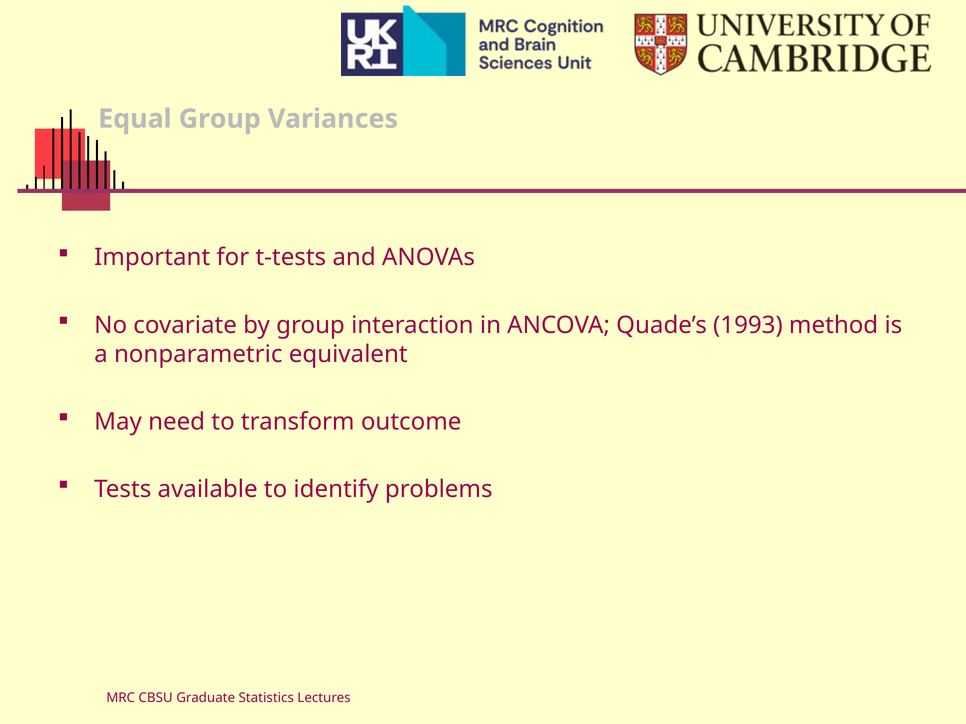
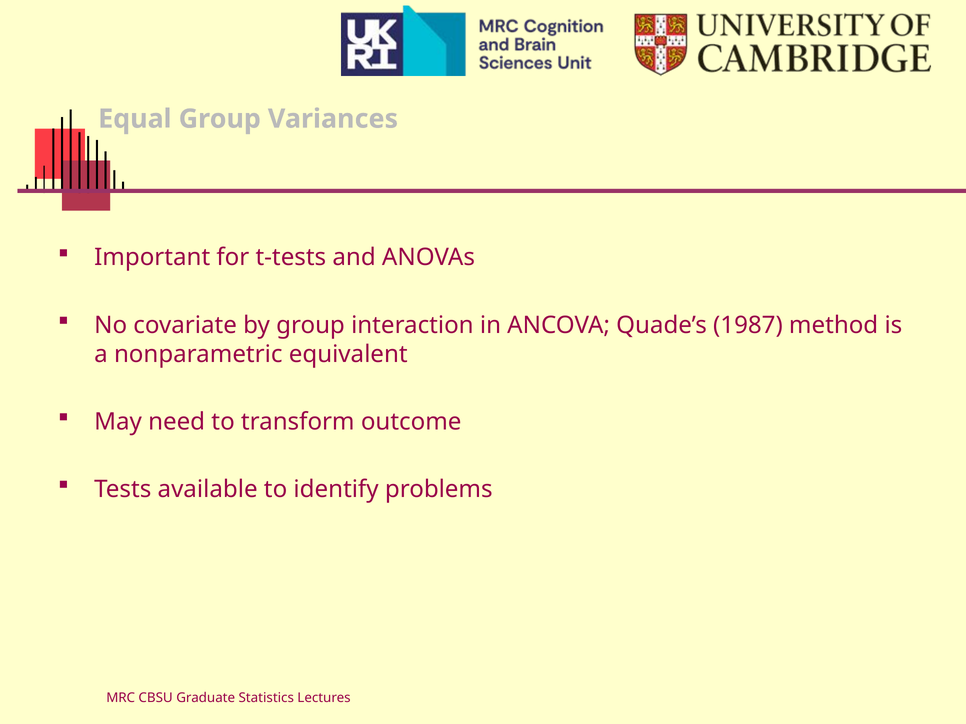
1993: 1993 -> 1987
